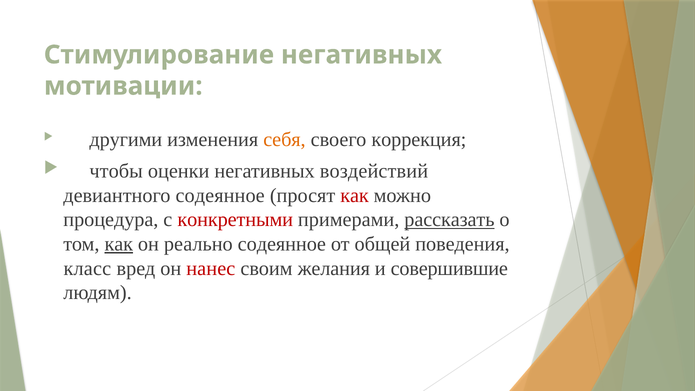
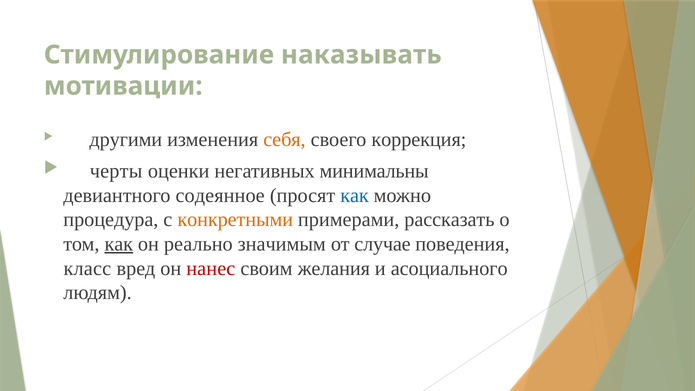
Стимулирование негативных: негативных -> наказывать
чтобы: чтобы -> черты
воздействий: воздействий -> минимальны
как at (355, 195) colour: red -> blue
конкретными colour: red -> orange
рассказать underline: present -> none
реально содеянное: содеянное -> значимым
общей: общей -> случае
совершившие: совершившие -> асоциального
